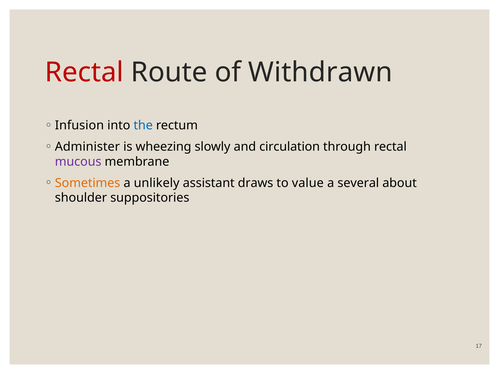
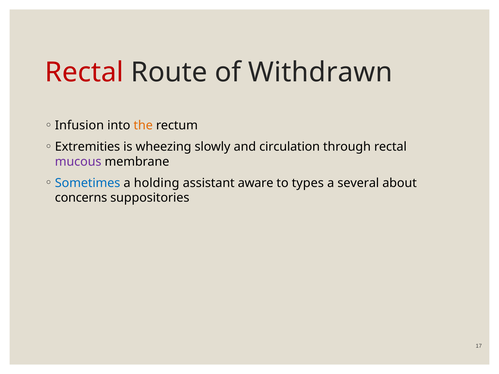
the colour: blue -> orange
Administer: Administer -> Extremities
Sometimes colour: orange -> blue
unlikely: unlikely -> holding
draws: draws -> aware
value: value -> types
shoulder: shoulder -> concerns
